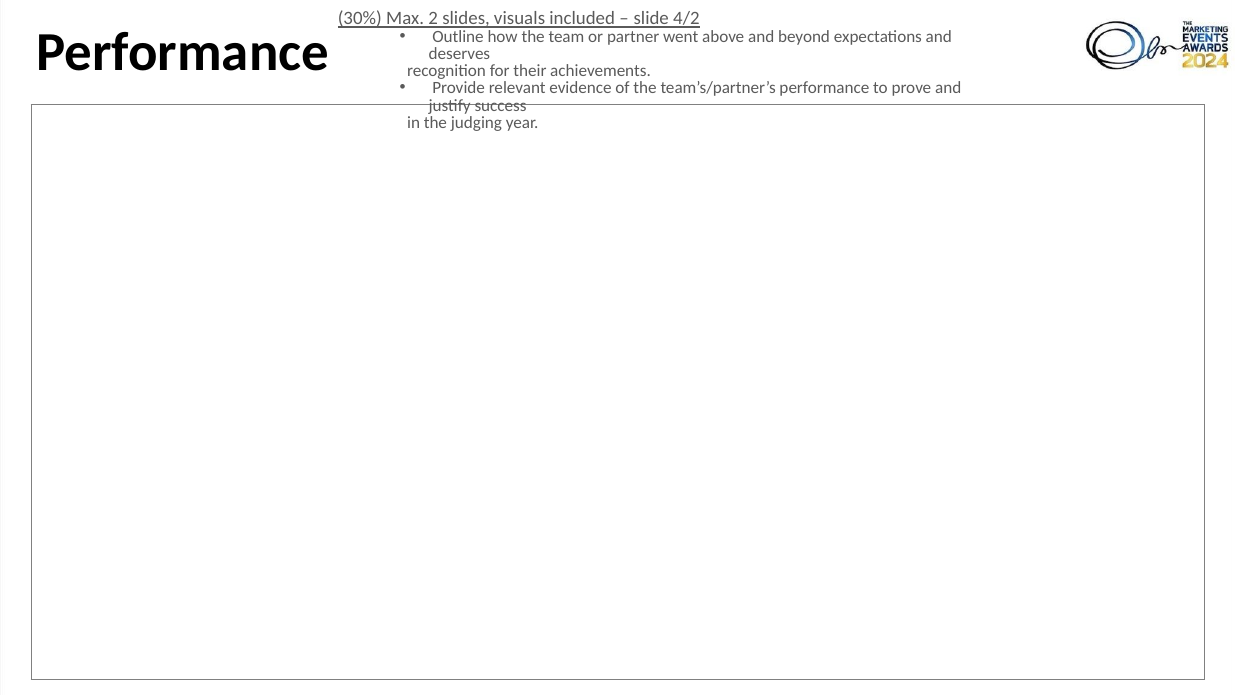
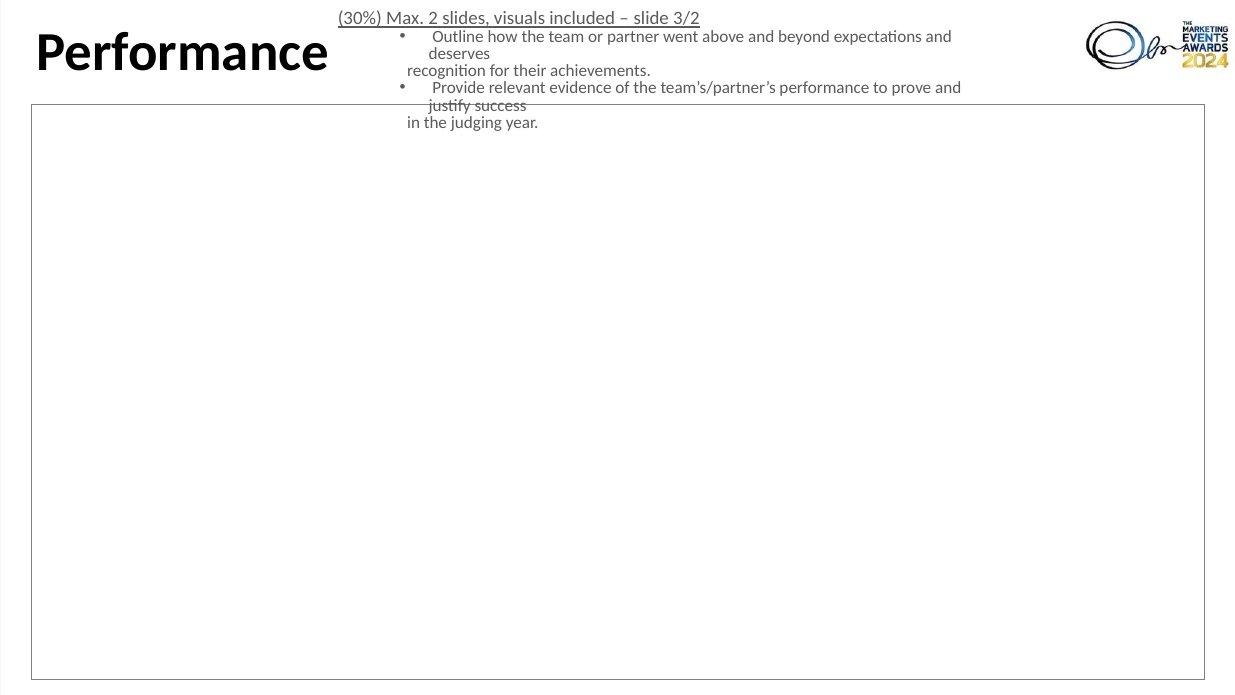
4/2: 4/2 -> 3/2
